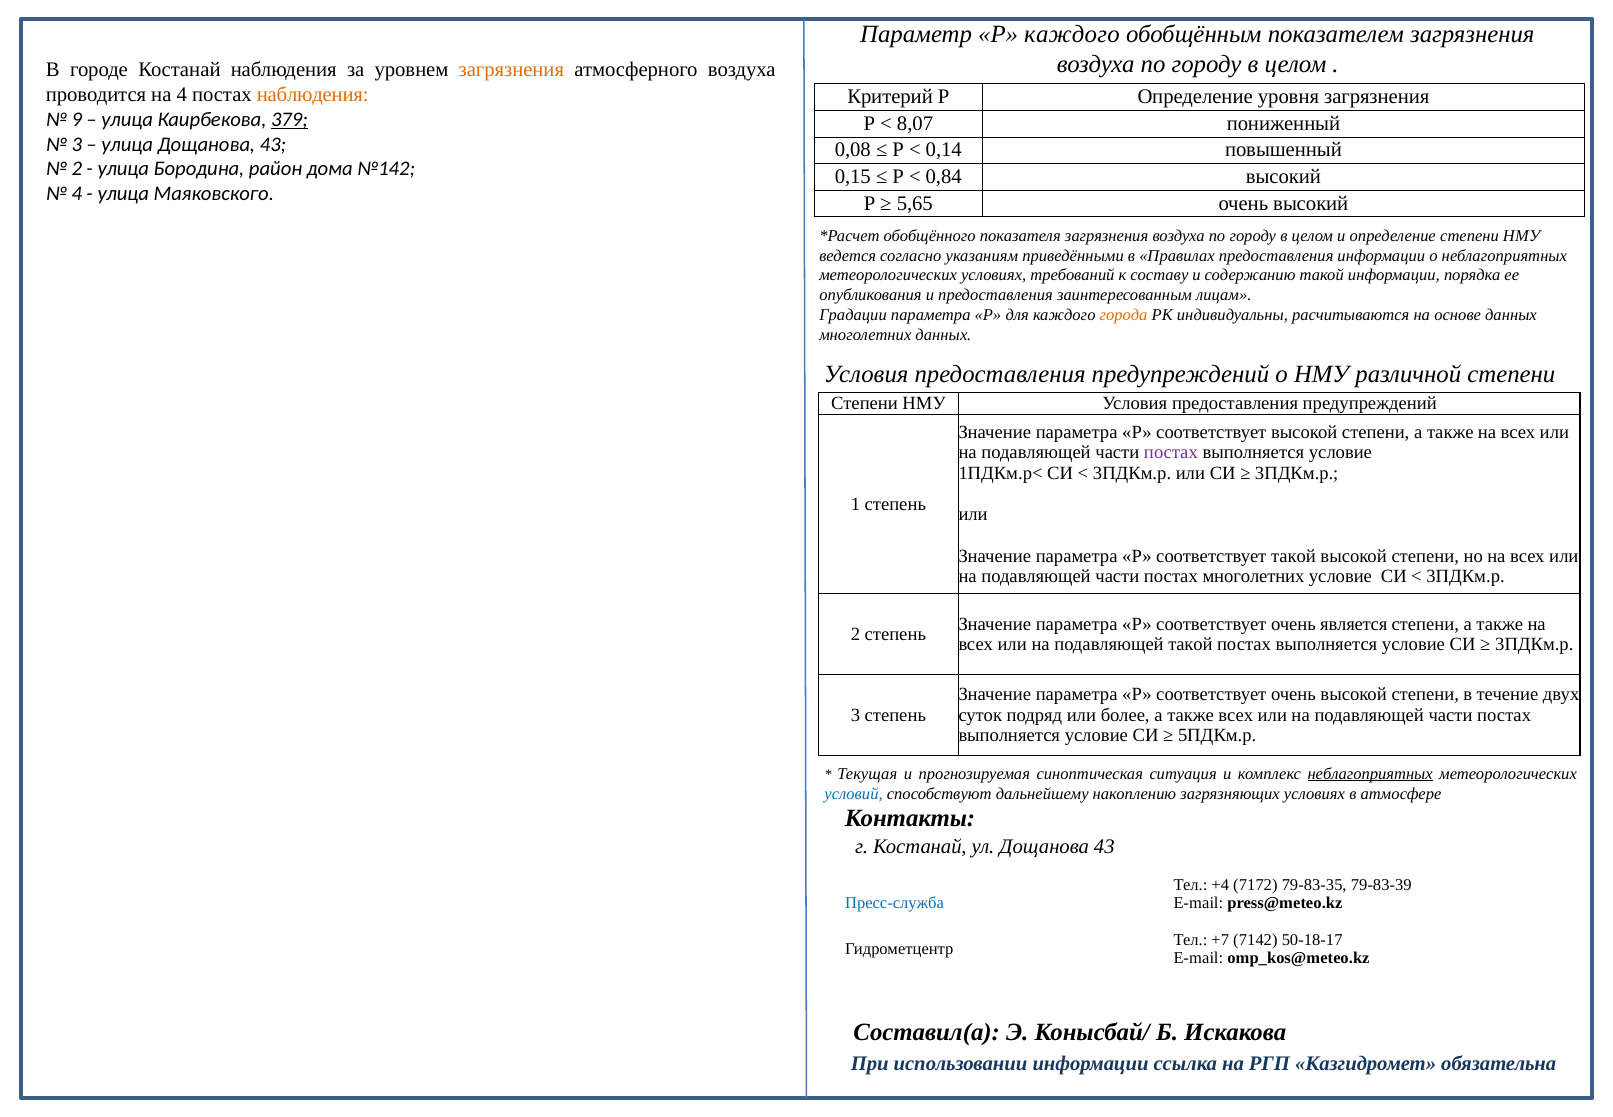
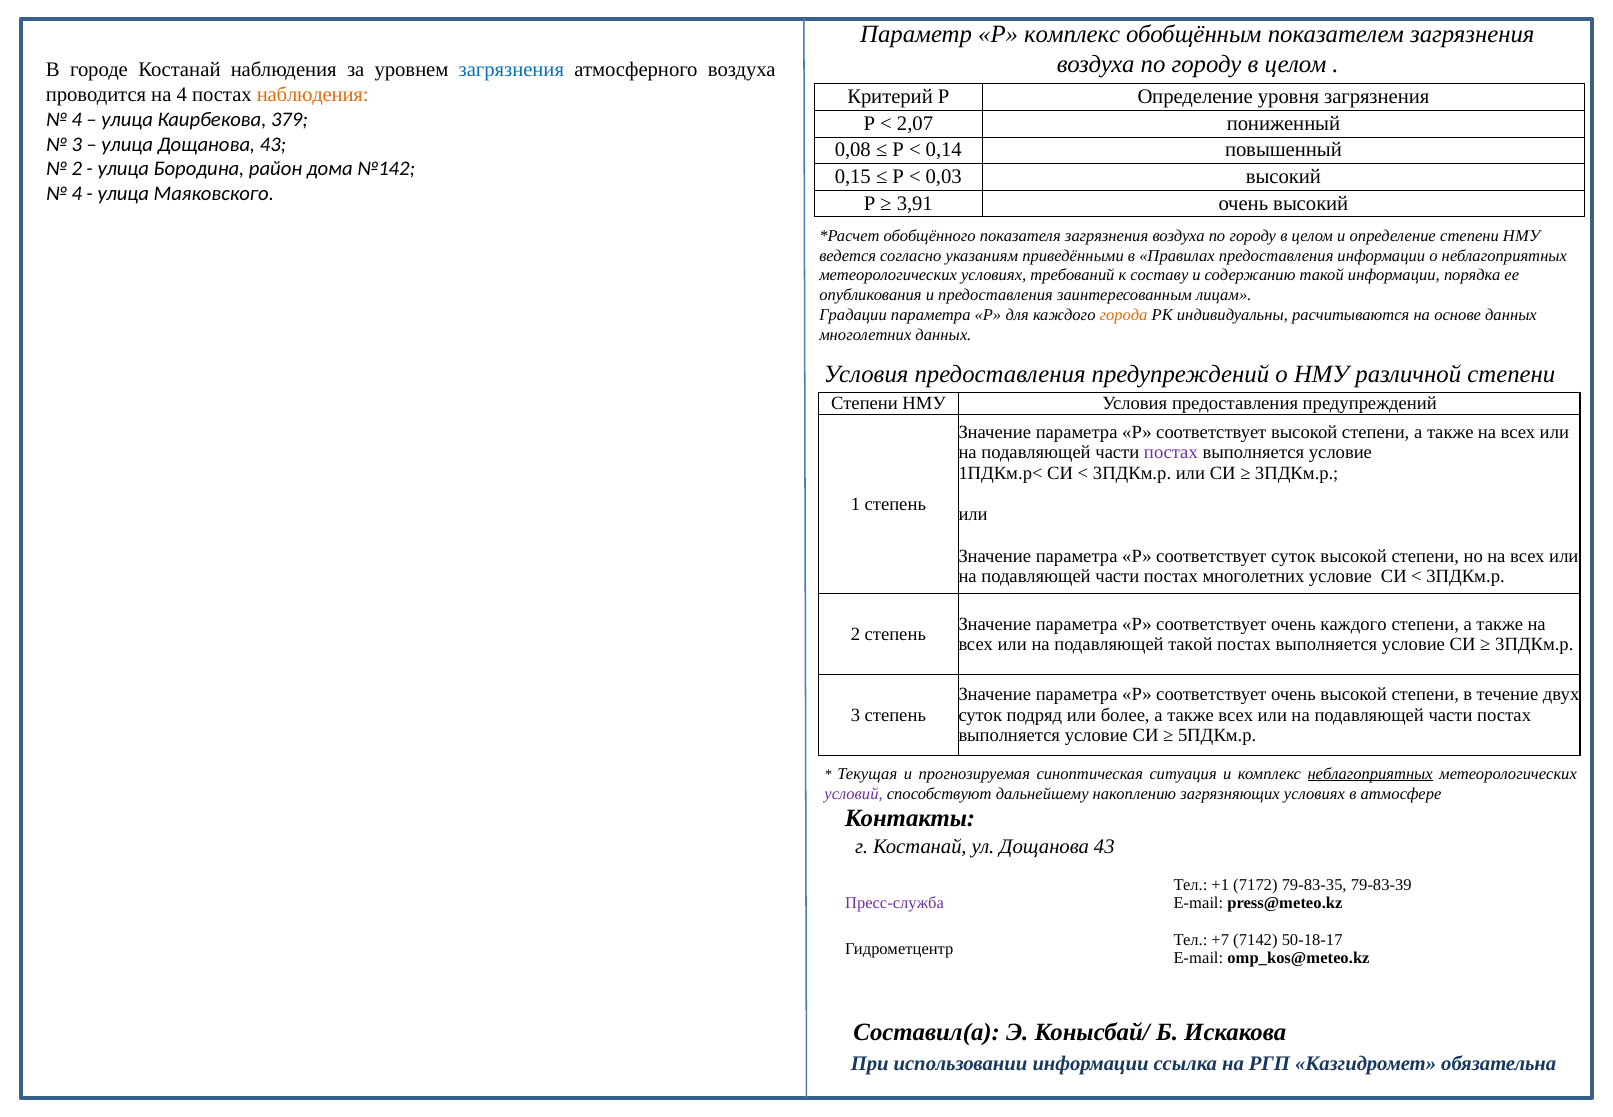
Р каждого: каждого -> комплекс
загрязнения at (511, 70) colour: orange -> blue
9 at (77, 119): 9 -> 4
379 underline: present -> none
8,07: 8,07 -> 2,07
0,84: 0,84 -> 0,03
5,65: 5,65 -> 3,91
соответствует такой: такой -> суток
очень является: является -> каждого
условий colour: blue -> purple
+4: +4 -> +1
Пресс-служба colour: blue -> purple
